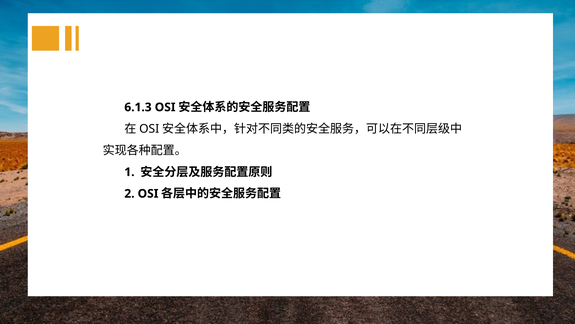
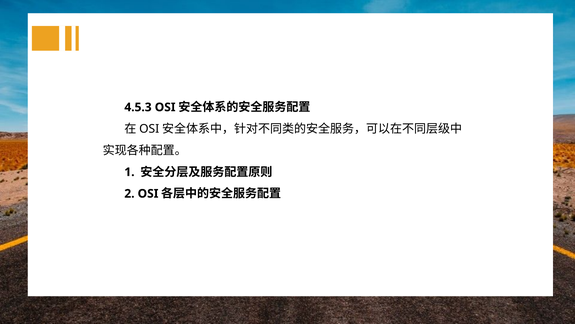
6.1.3: 6.1.3 -> 4.5.3
